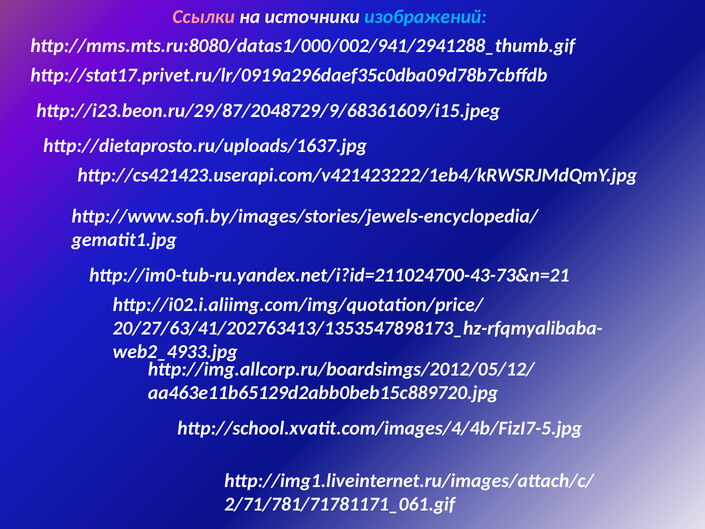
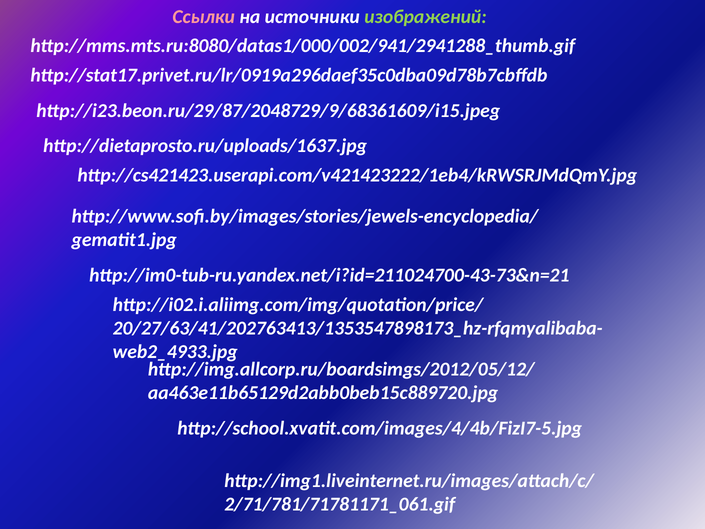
изображений colour: light blue -> light green
